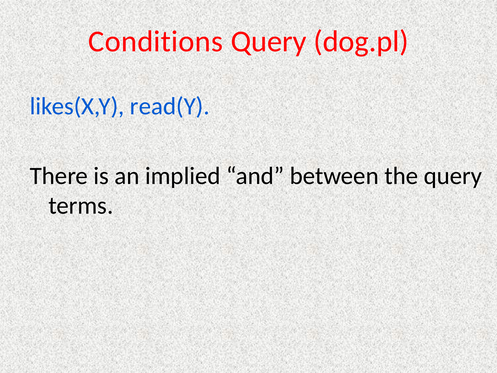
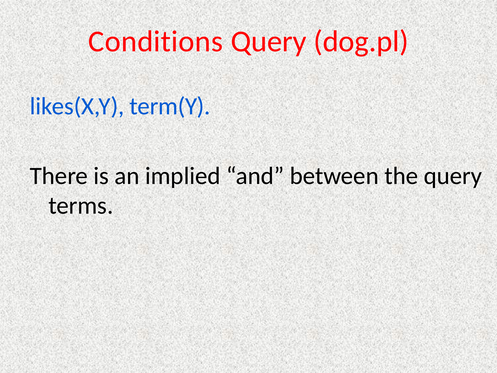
read(Y: read(Y -> term(Y
